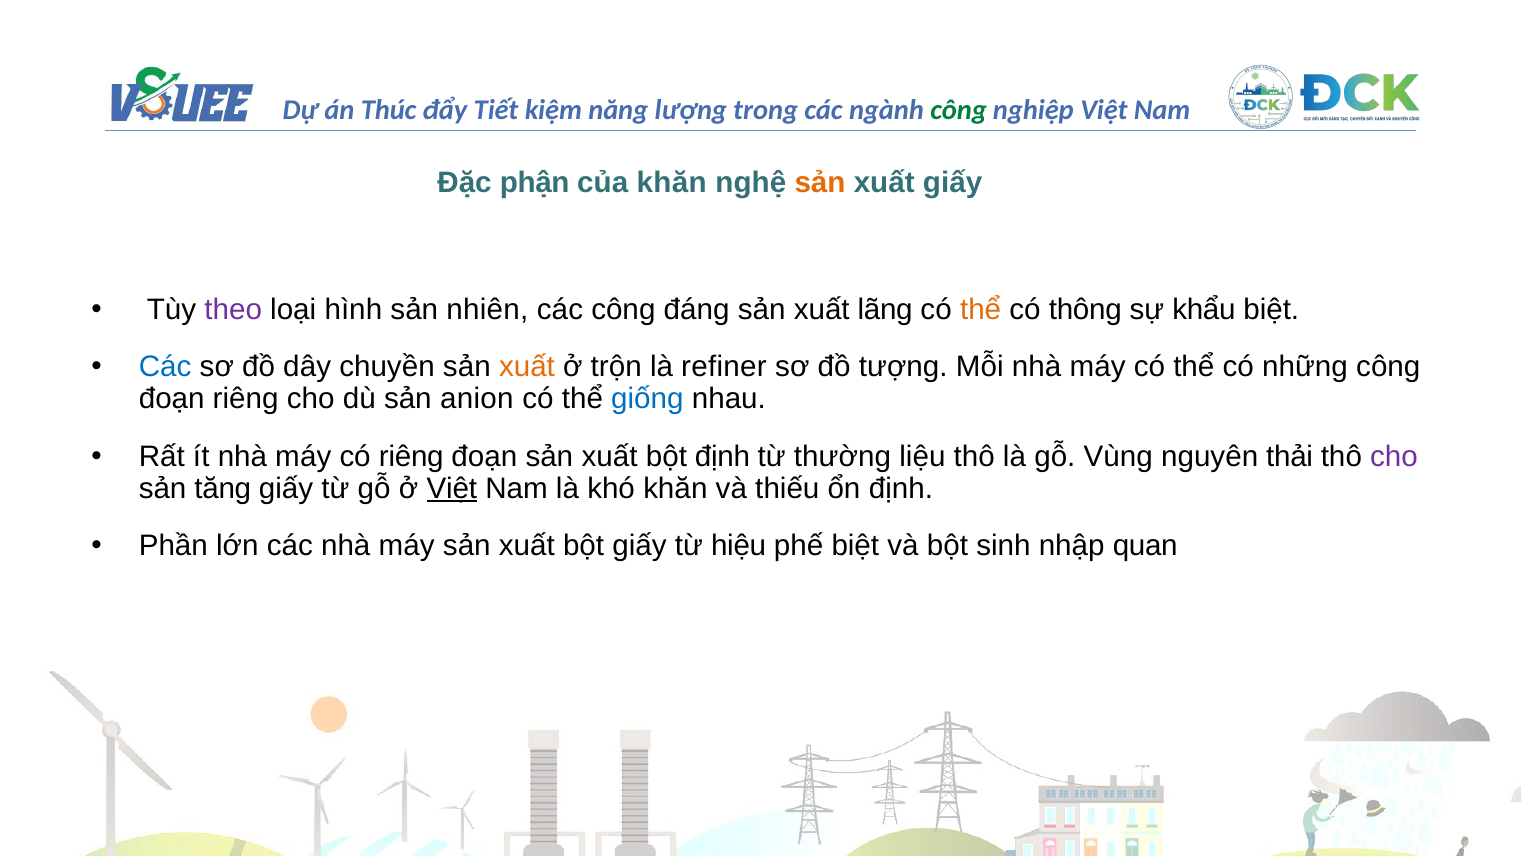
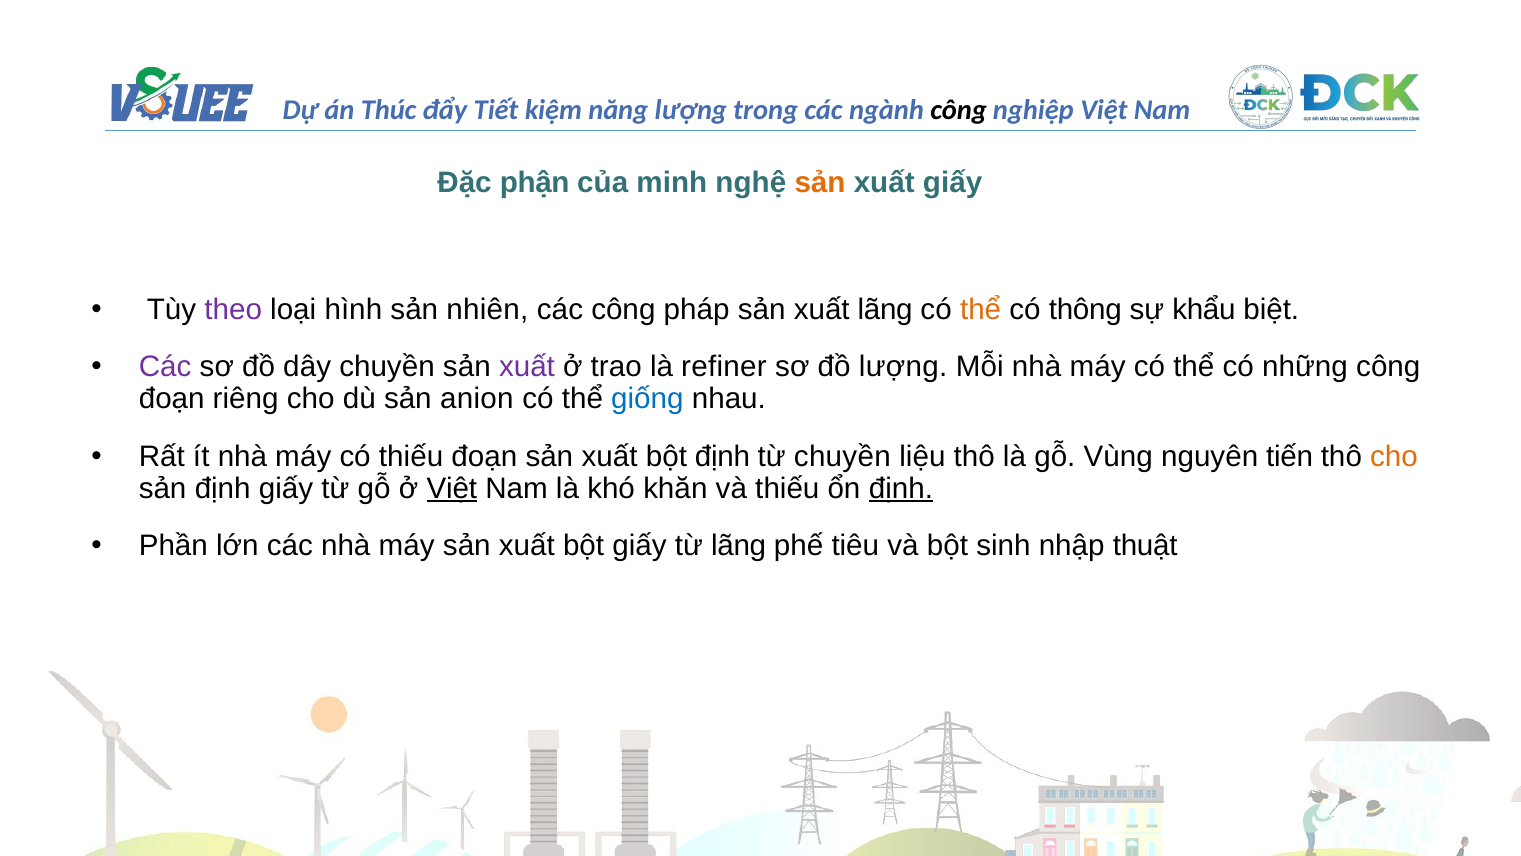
công at (959, 110) colour: green -> black
của khăn: khăn -> minh
đáng: đáng -> pháp
Các at (165, 367) colour: blue -> purple
xuất at (527, 367) colour: orange -> purple
trộn: trộn -> trao
đồ tượng: tượng -> lượng
có riêng: riêng -> thiếu
từ thường: thường -> chuyền
thải: thải -> tiến
cho at (1394, 456) colour: purple -> orange
sản tăng: tăng -> định
định at (901, 488) underline: none -> present
từ hiệu: hiệu -> lãng
phế biệt: biệt -> tiêu
quan: quan -> thuật
